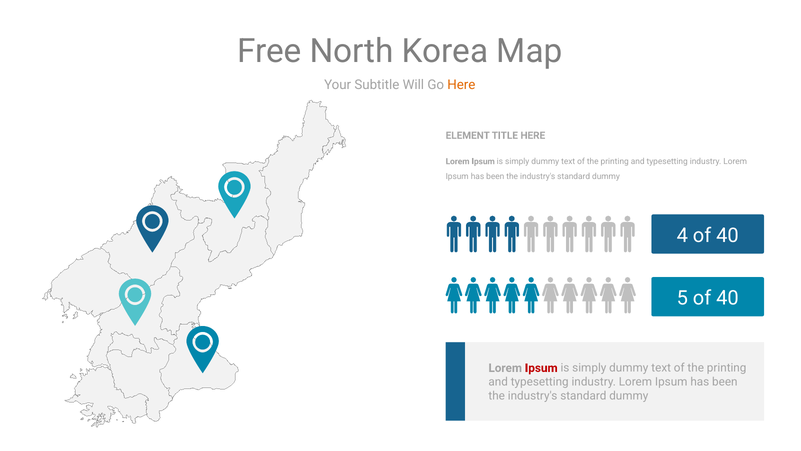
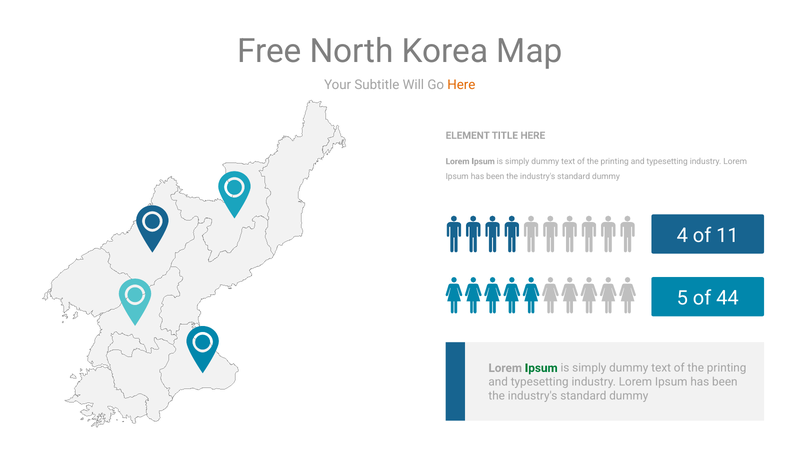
4 of 40: 40 -> 11
5 of 40: 40 -> 44
Ipsum at (541, 368) colour: red -> green
